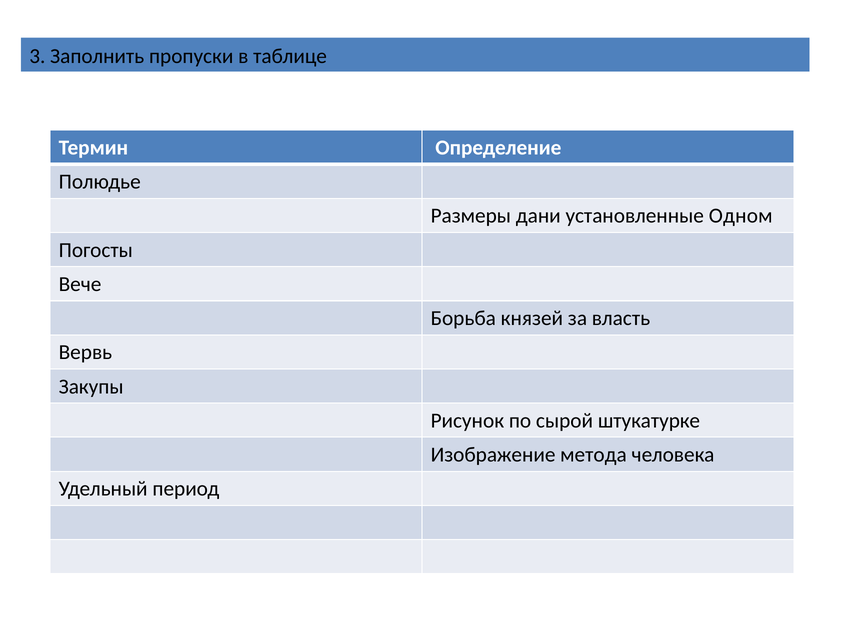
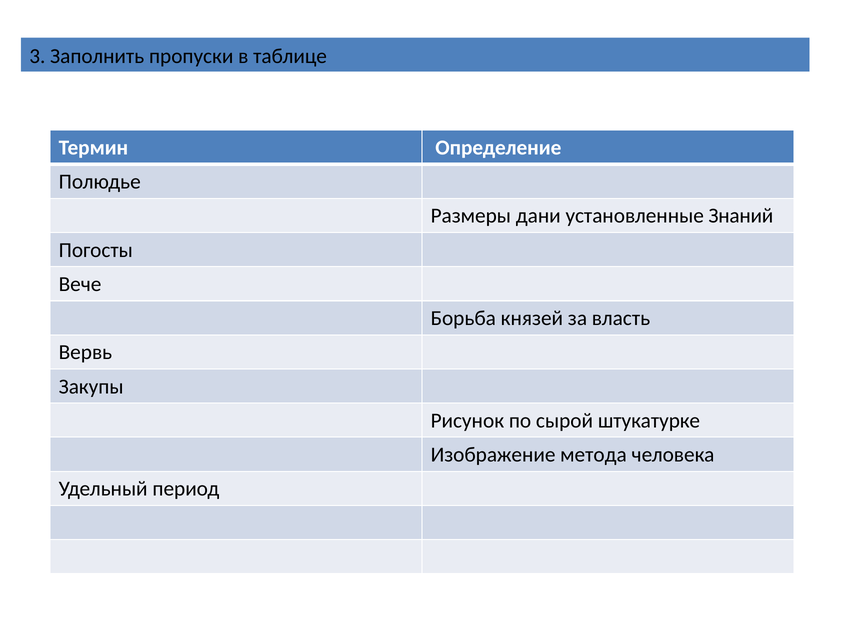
Одном: Одном -> Знаний
